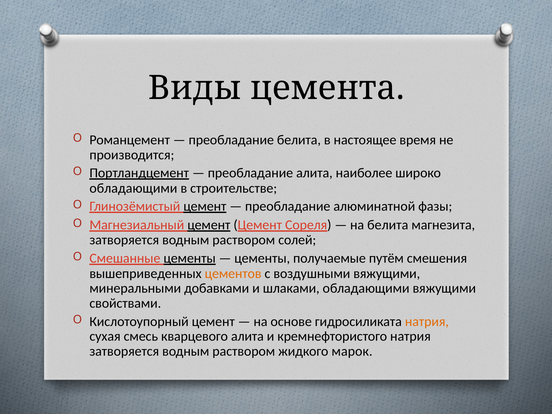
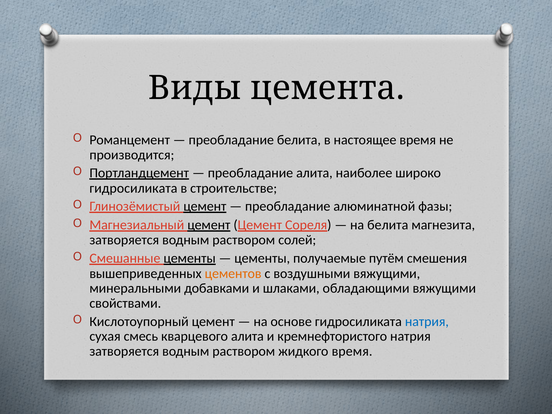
обладающими at (133, 188): обладающими -> гидросиликата
натрия at (427, 321) colour: orange -> blue
жидкого марок: марок -> время
